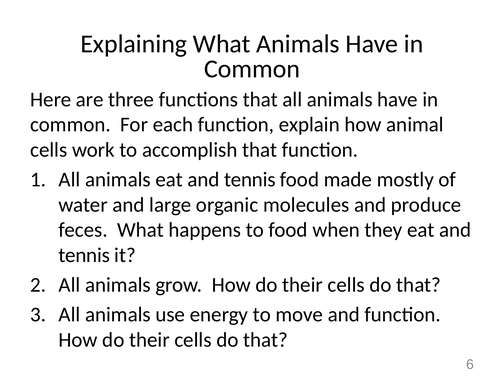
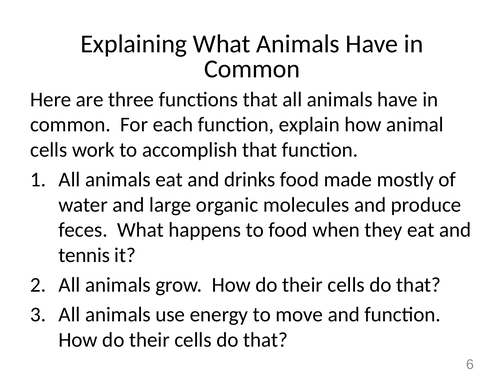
animals eat and tennis: tennis -> drinks
